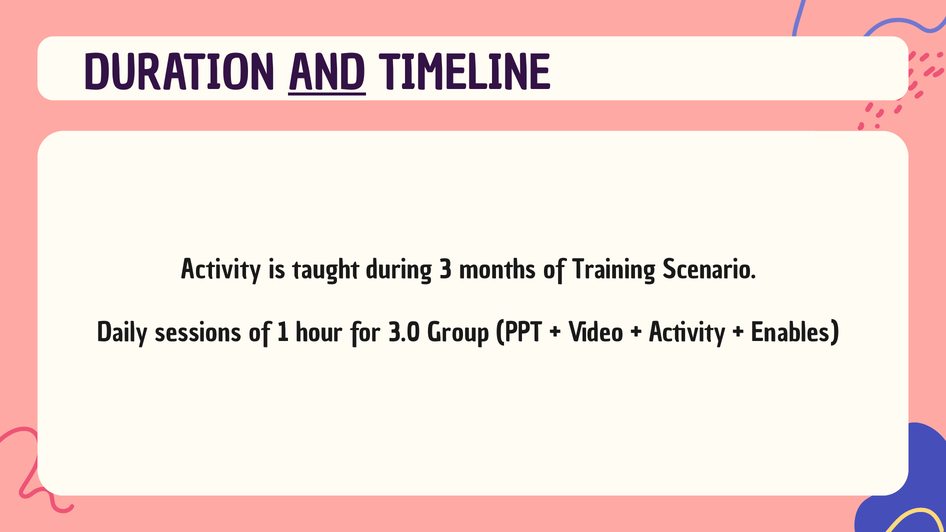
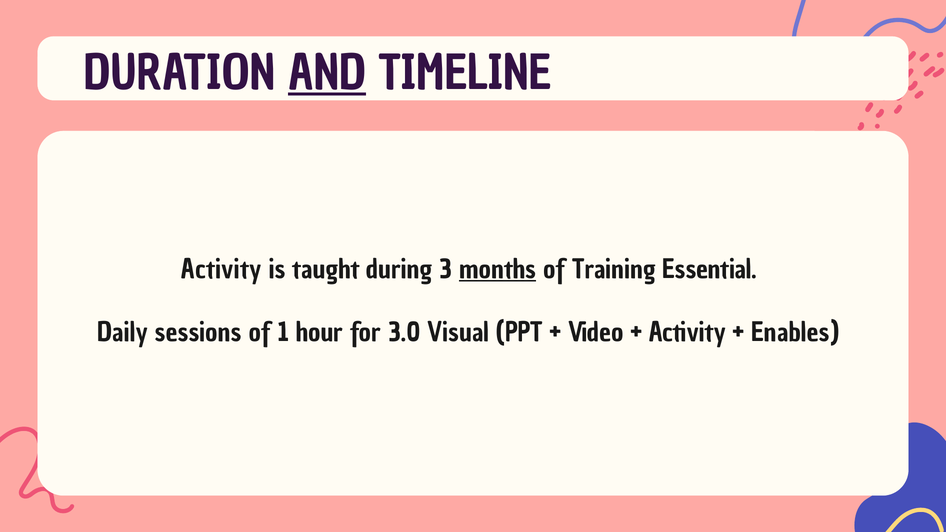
months underline: none -> present
Scenario: Scenario -> Essential
Group: Group -> Visual
